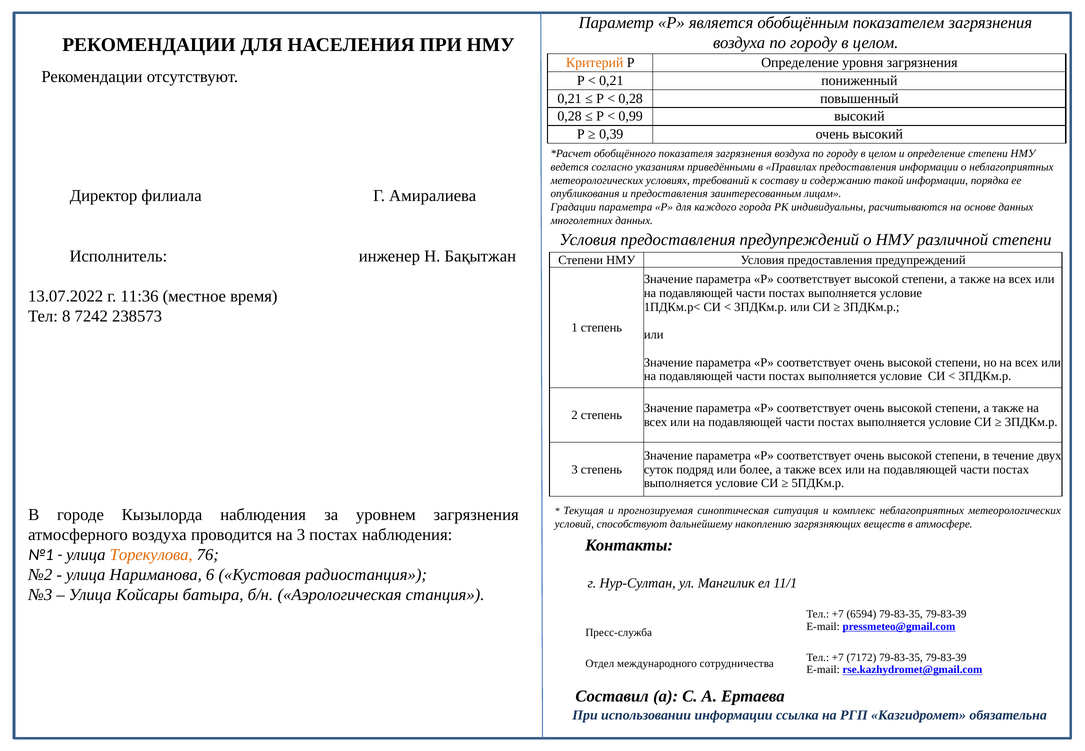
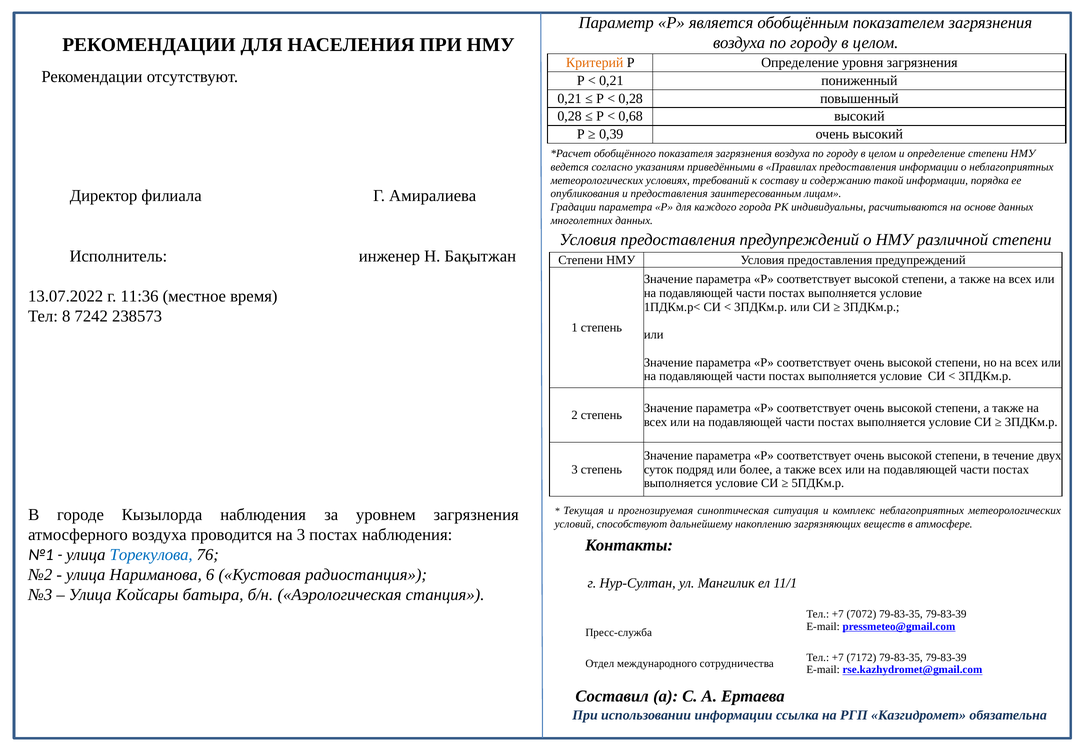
0,99: 0,99 -> 0,68
Торекулова colour: orange -> blue
6594: 6594 -> 7072
